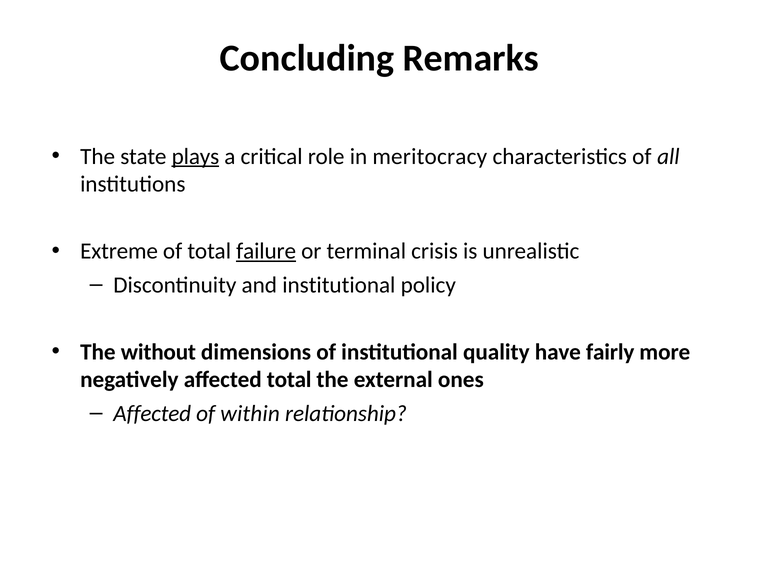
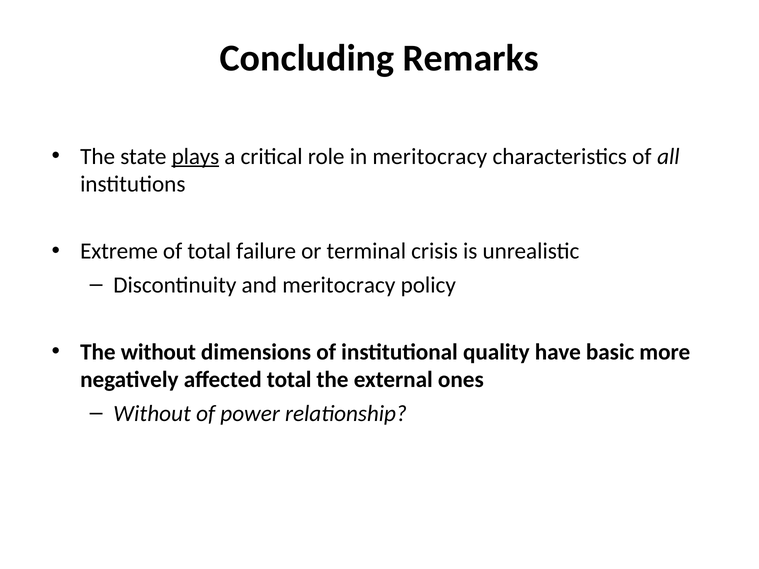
failure underline: present -> none
and institutional: institutional -> meritocracy
fairly: fairly -> basic
Affected at (152, 414): Affected -> Without
within: within -> power
